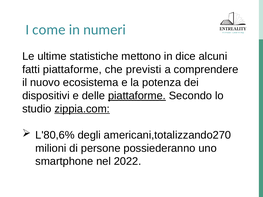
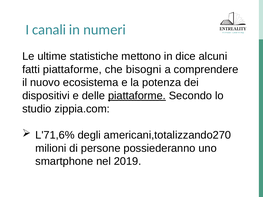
come: come -> canali
previsti: previsti -> bisogni
zippia.com underline: present -> none
L'80,6%: L'80,6% -> L'71,6%
2022: 2022 -> 2019
